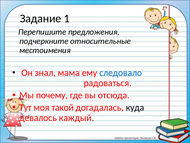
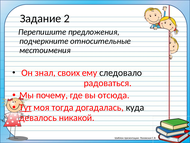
1: 1 -> 2
мама: мама -> своих
следовало colour: blue -> black
Тут underline: none -> present
такой: такой -> тогда
каждый: каждый -> никакой
